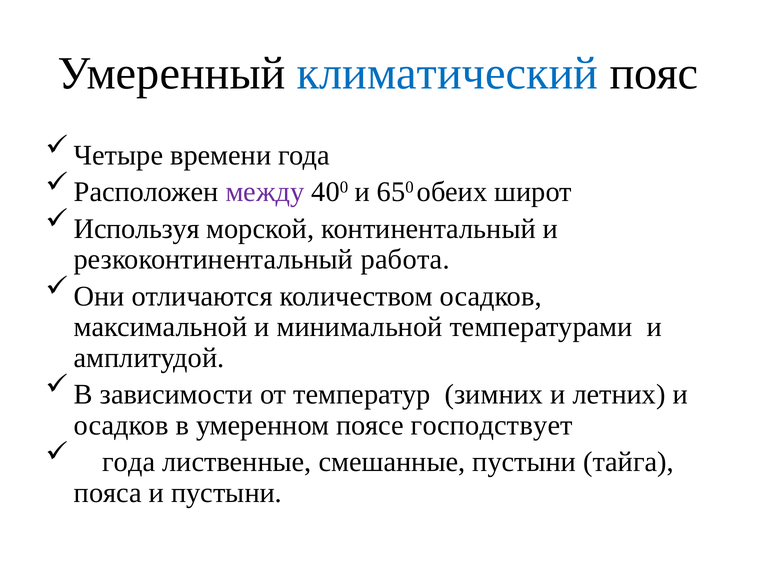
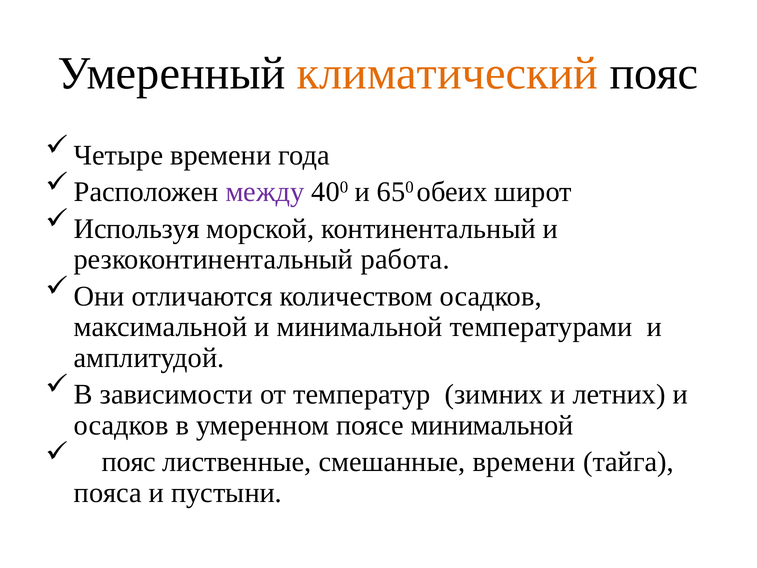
климатический colour: blue -> orange
поясе господствует: господствует -> минимальной
года at (129, 462): года -> пояс
смешанные пустыни: пустыни -> времени
